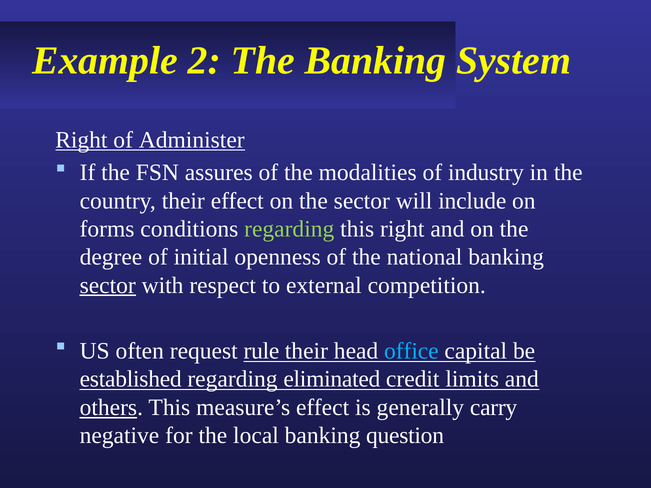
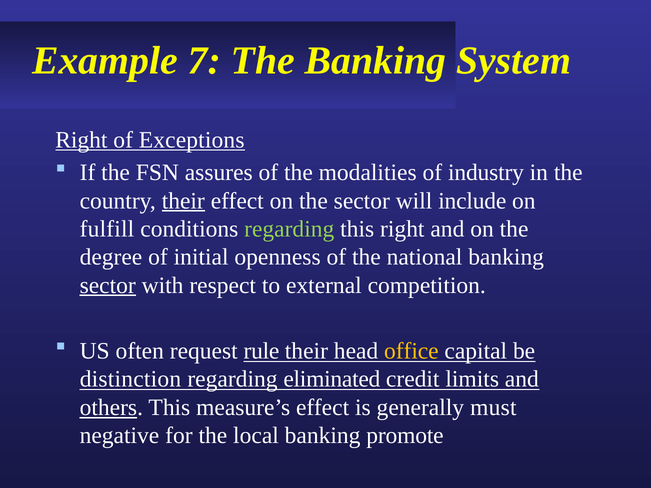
2: 2 -> 7
Administer: Administer -> Exceptions
their at (183, 201) underline: none -> present
forms: forms -> fulfill
office colour: light blue -> yellow
established: established -> distinction
carry: carry -> must
question: question -> promote
